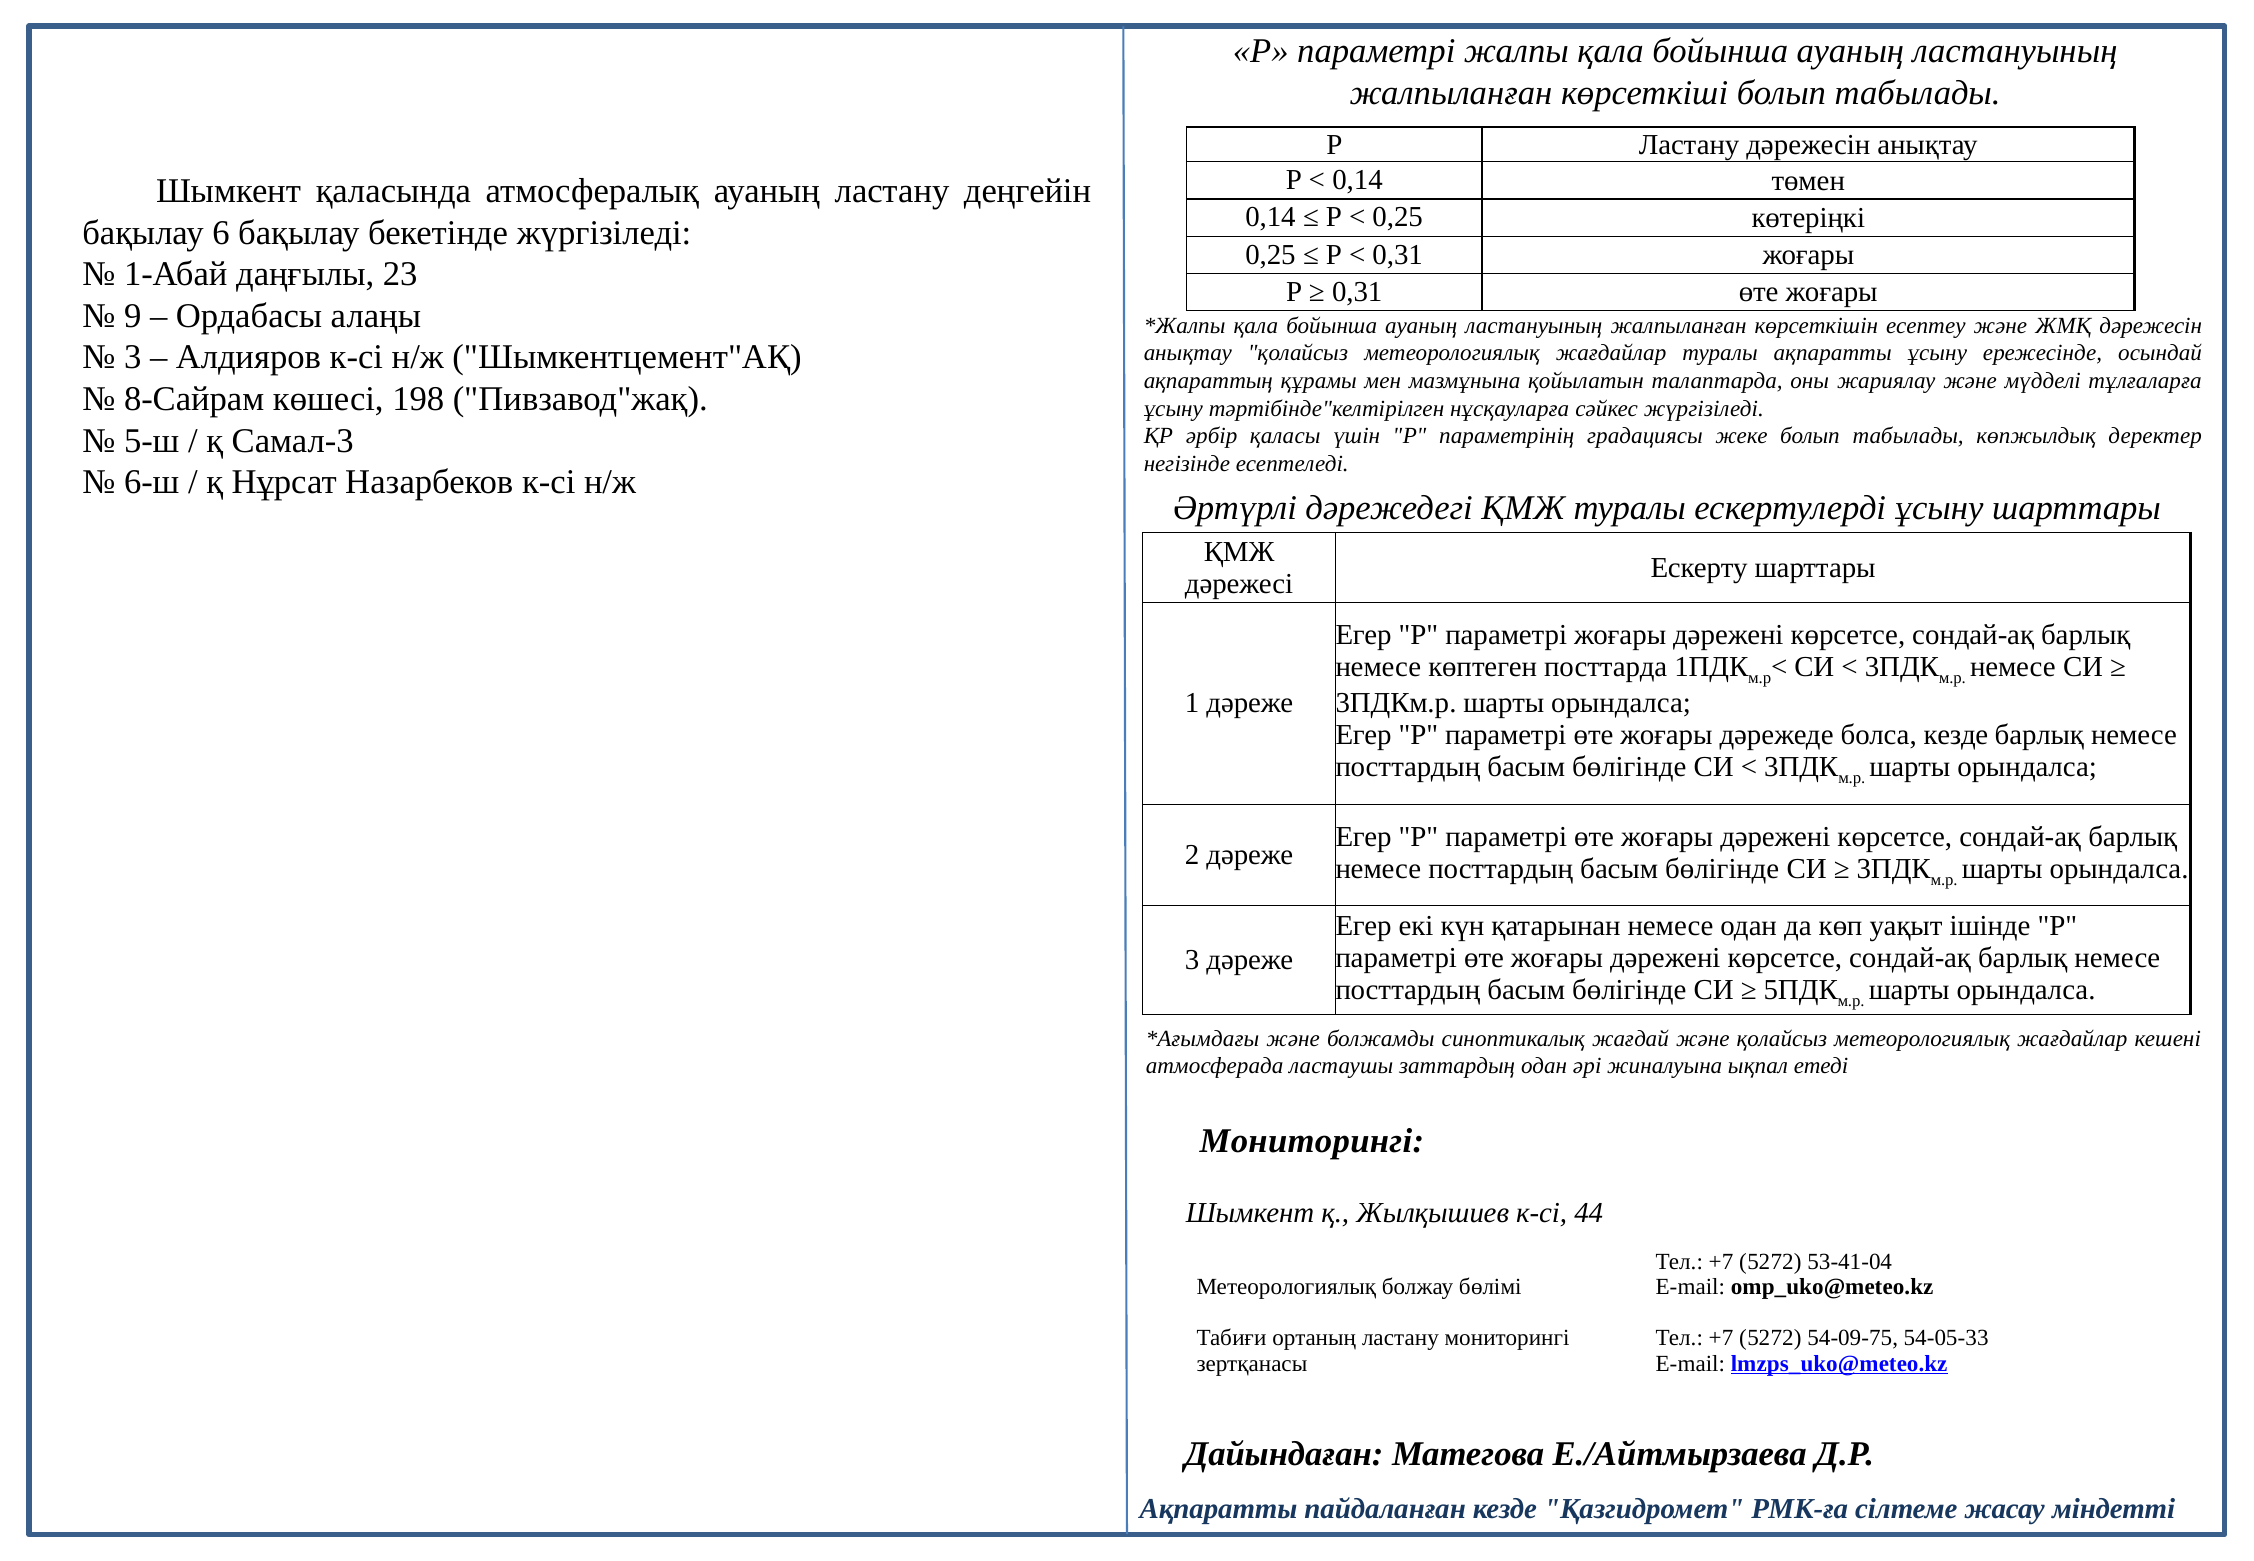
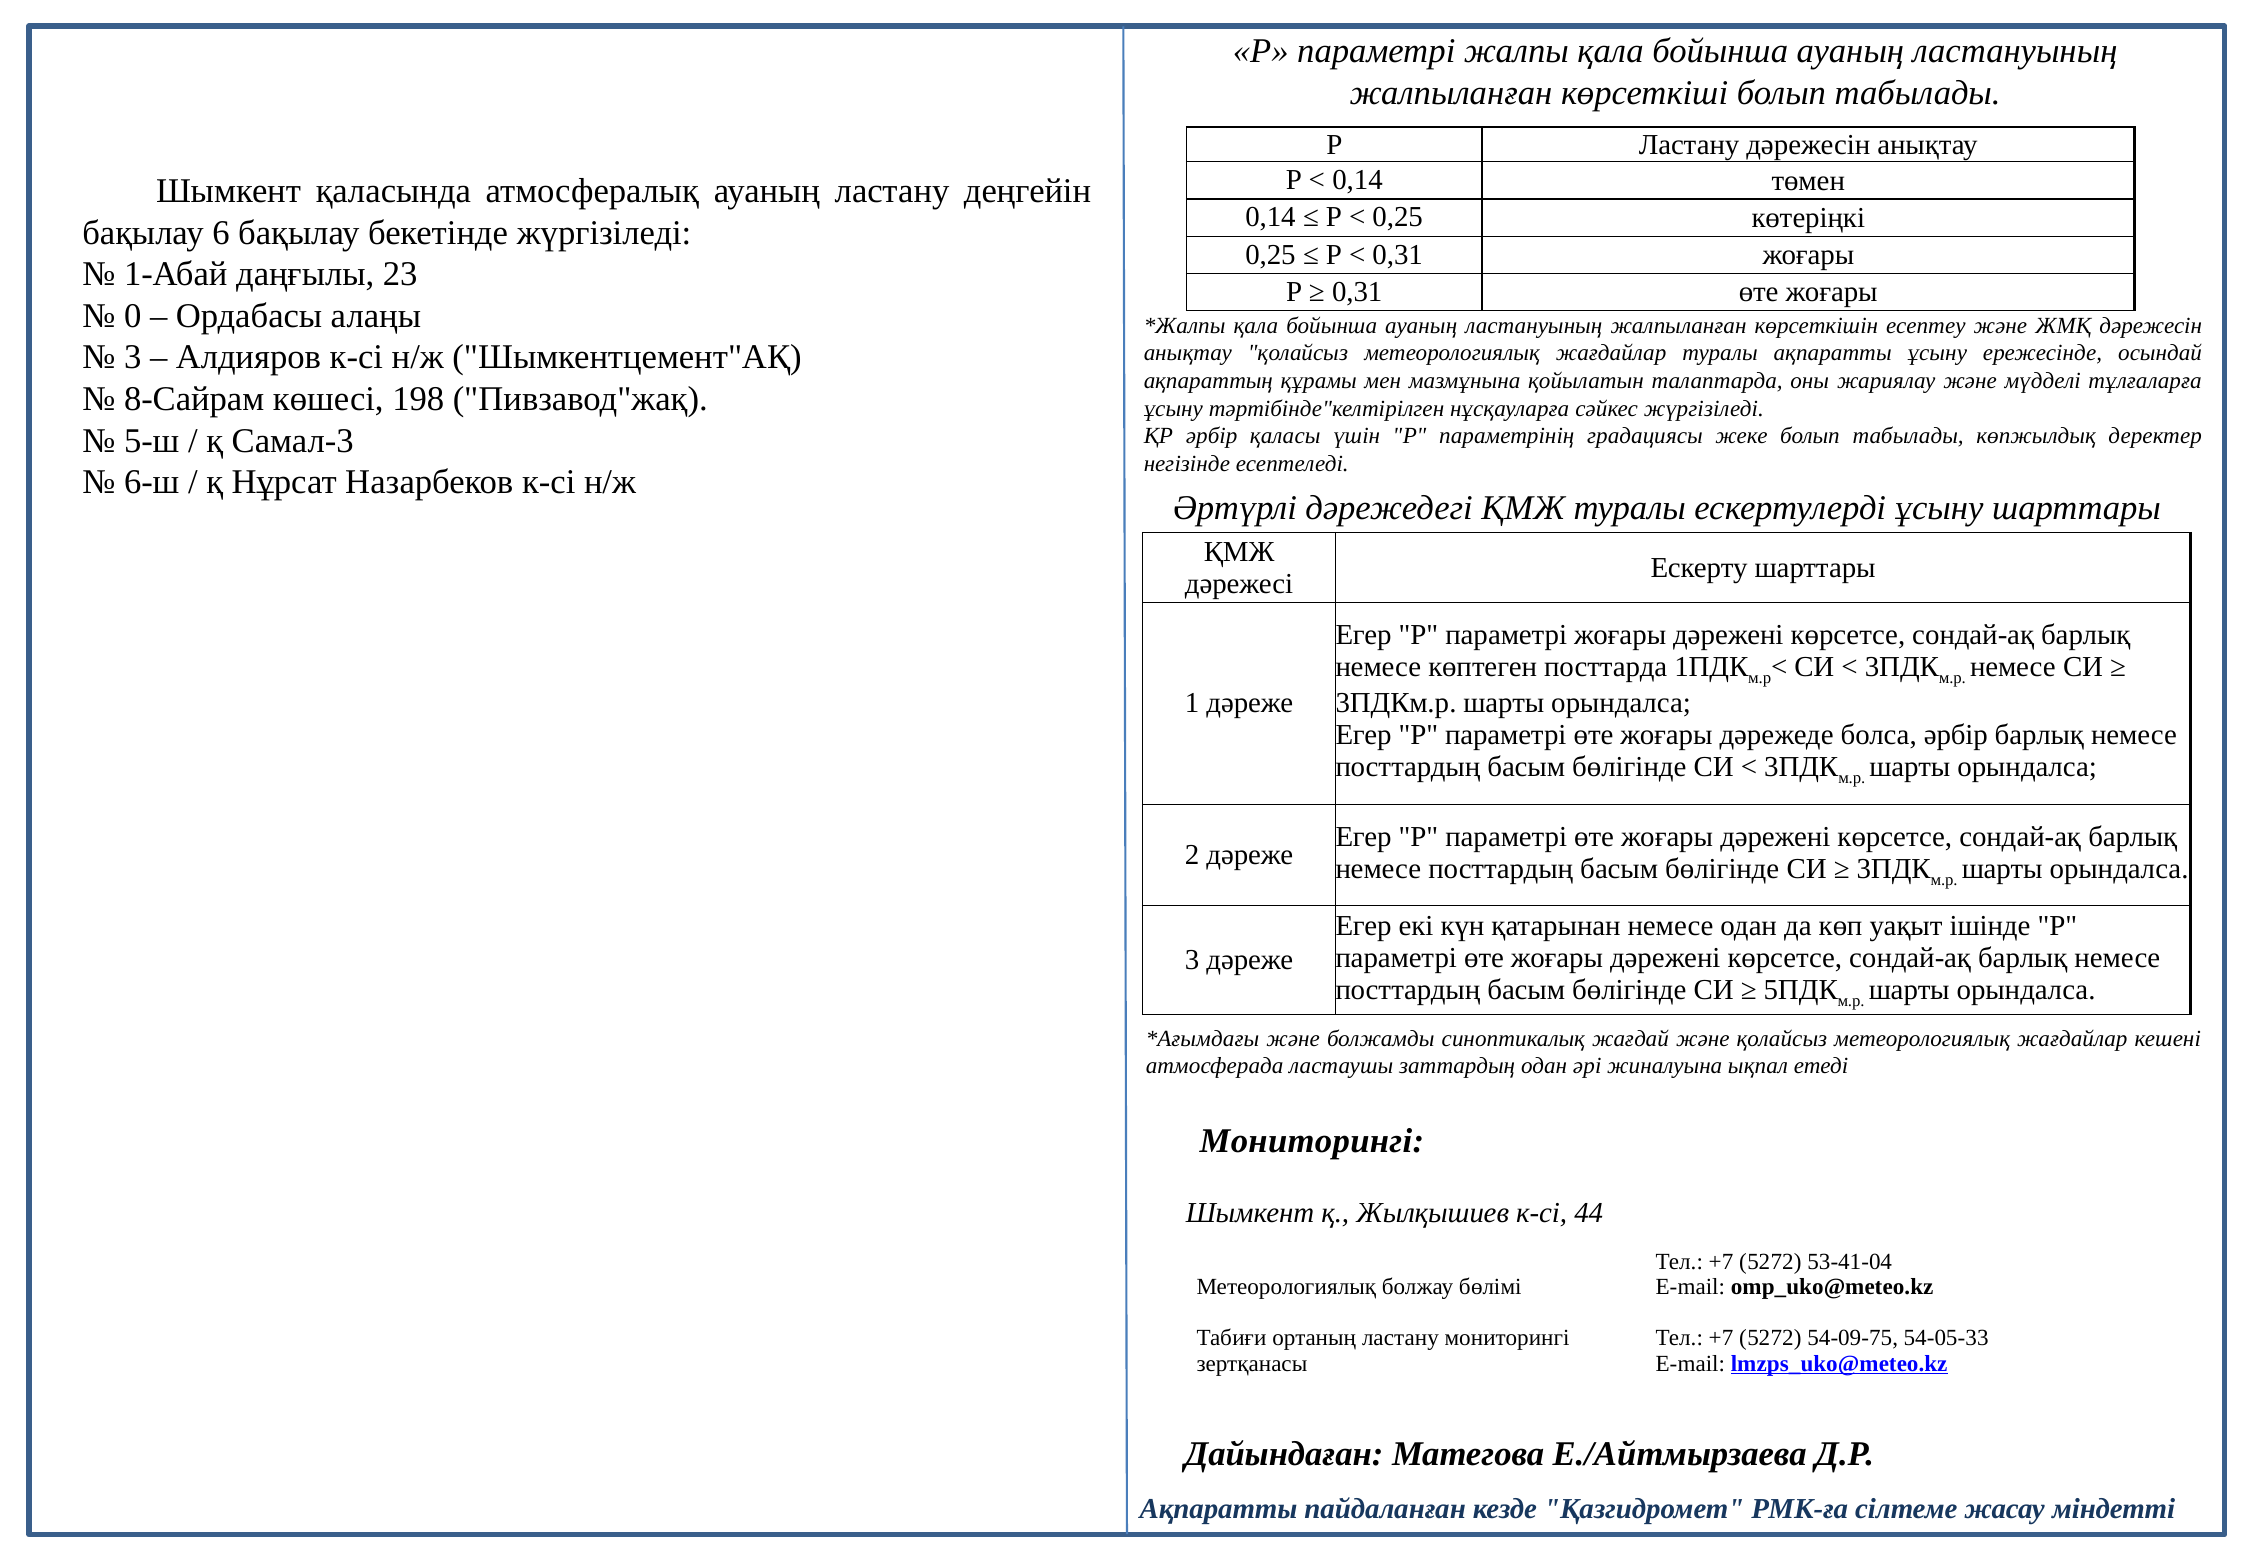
9: 9 -> 0
болса кезде: кезде -> әрбір
